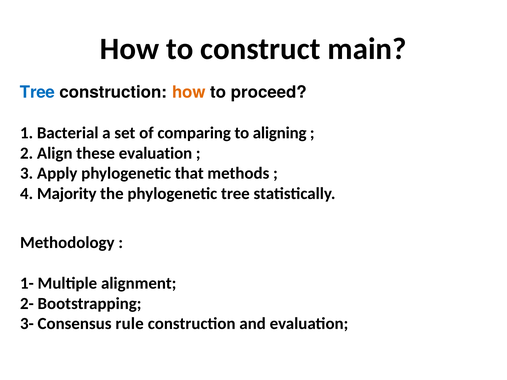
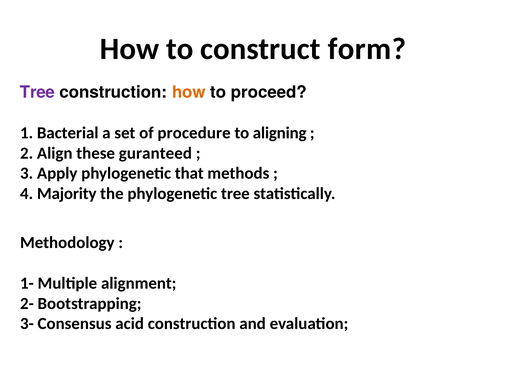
main: main -> form
Tree at (37, 92) colour: blue -> purple
comparing: comparing -> procedure
these evaluation: evaluation -> guranteed
rule: rule -> acid
